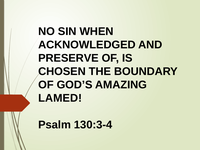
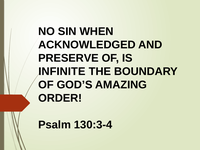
CHOSEN: CHOSEN -> INFINITE
LAMED: LAMED -> ORDER
